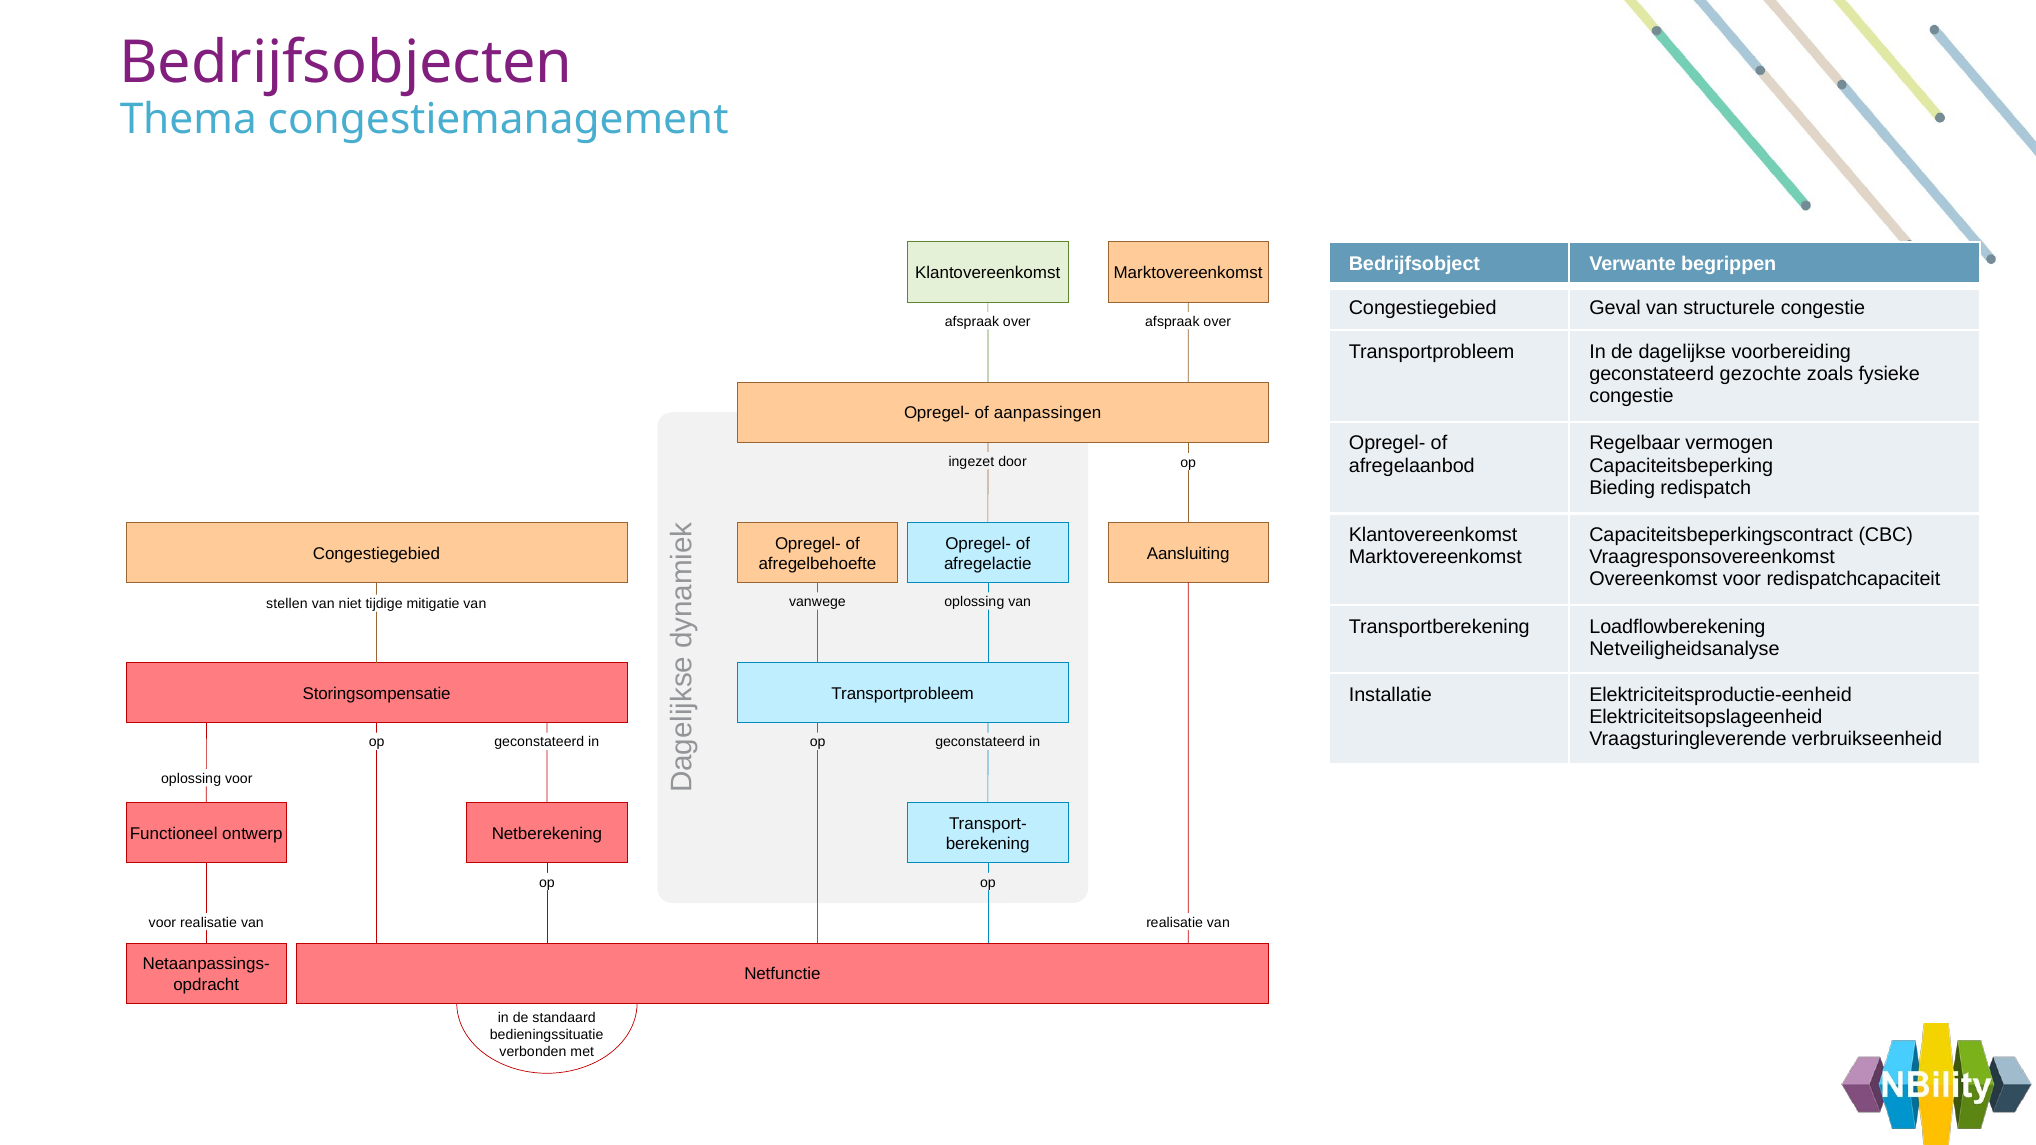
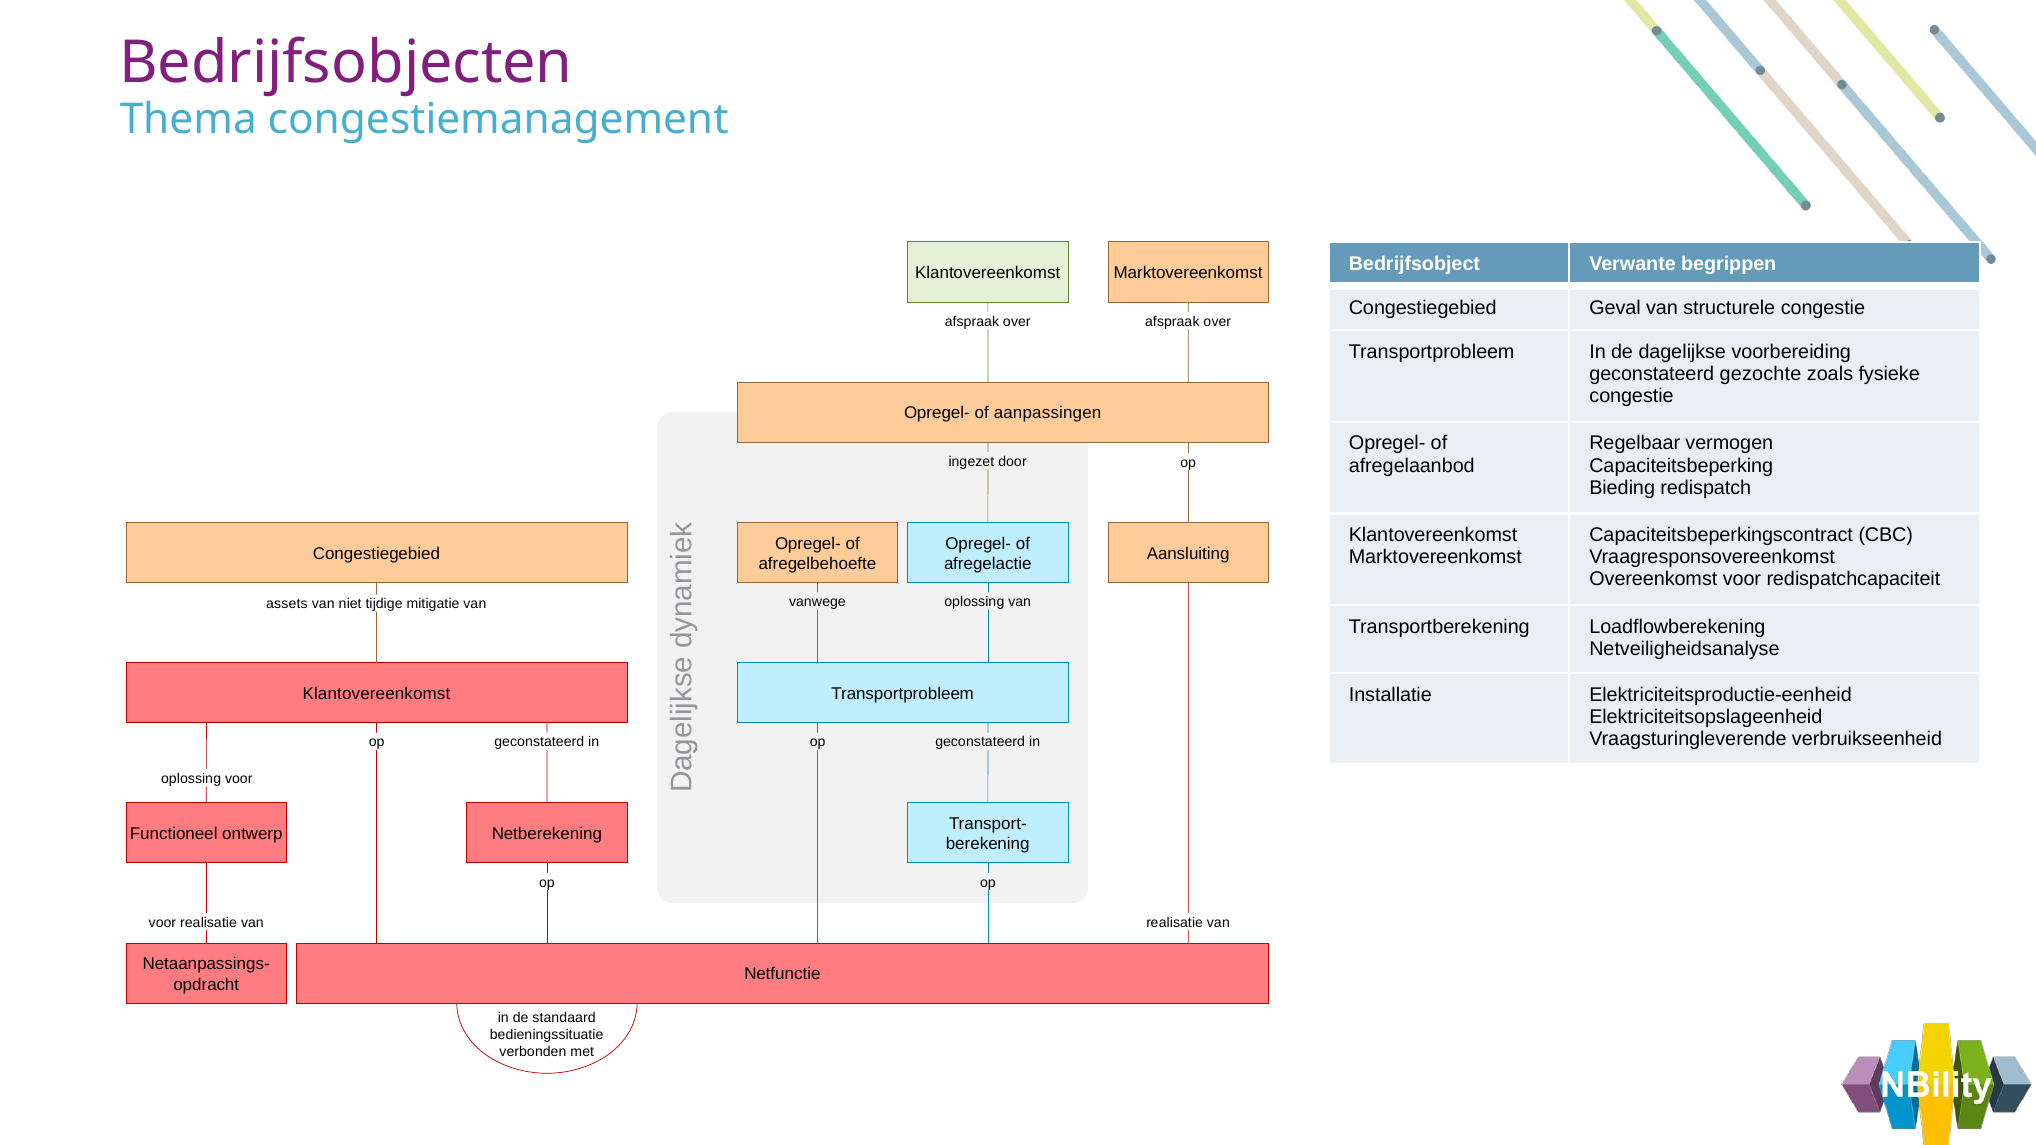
stellen: stellen -> assets
Storingsompensatie at (377, 694): Storingsompensatie -> Klantovereenkomst
